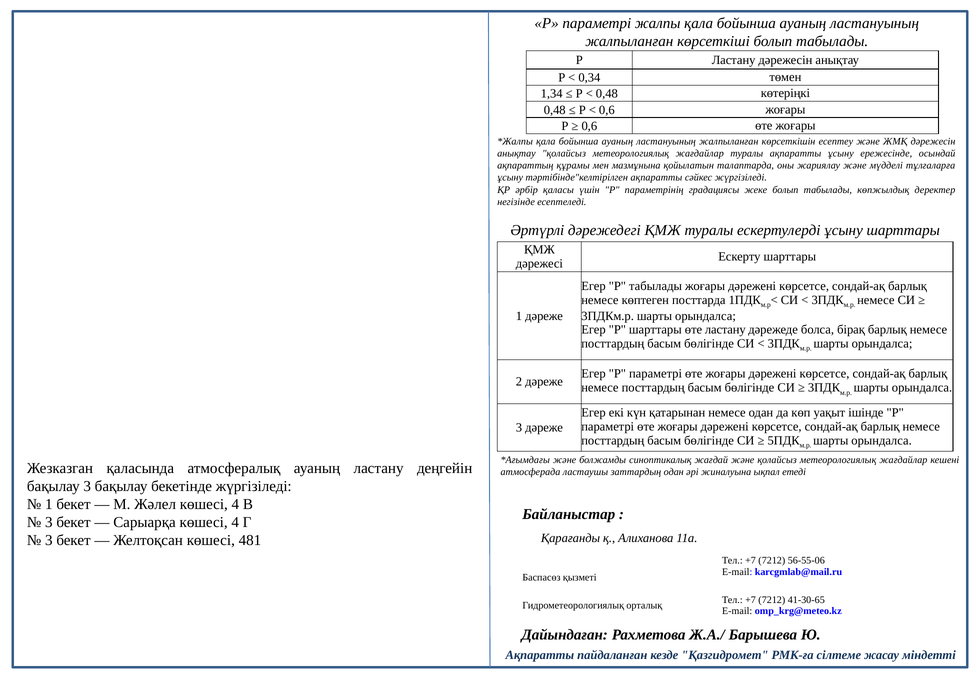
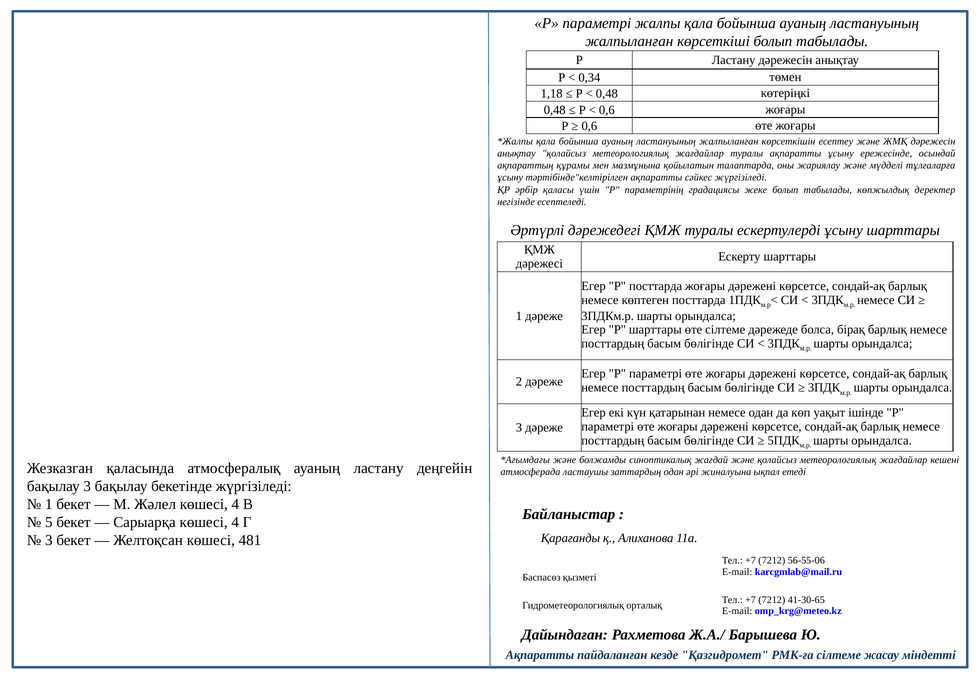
1,34: 1,34 -> 1,18
Р табылады: табылады -> посттарда
өте ластану: ластану -> сілтеме
3 at (49, 522): 3 -> 5
